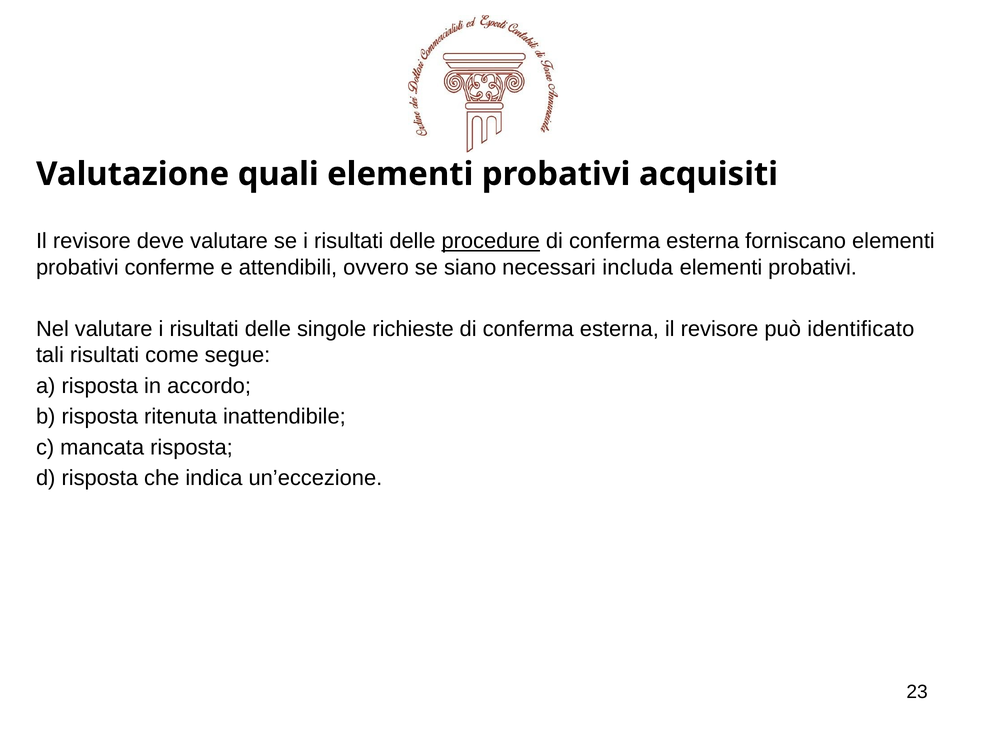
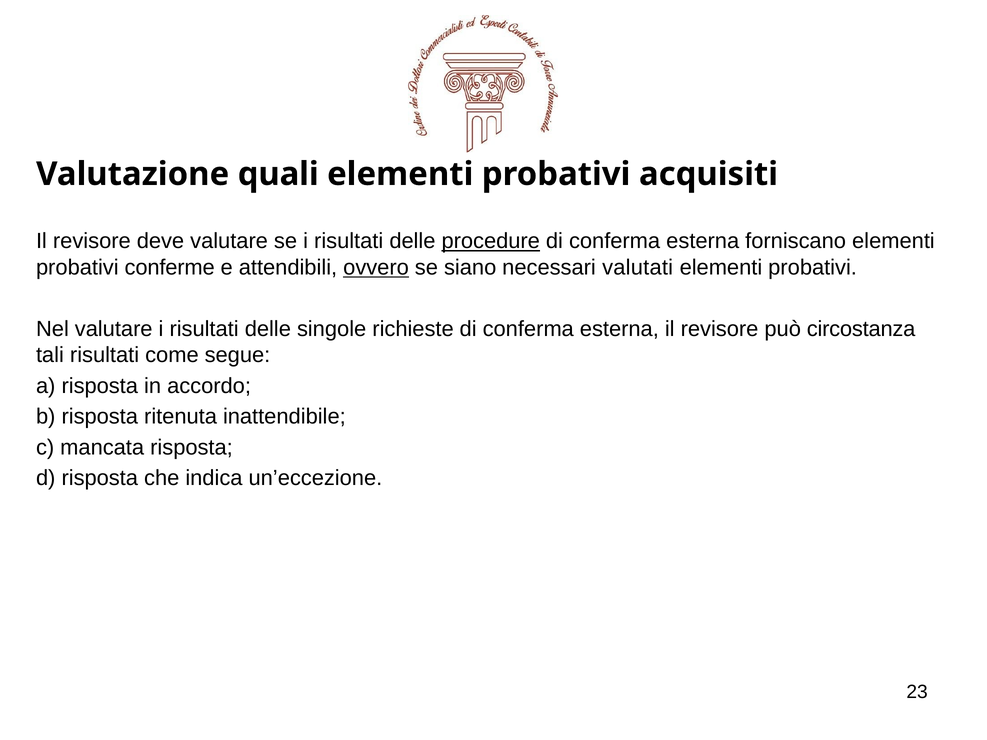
ovvero underline: none -> present
includa: includa -> valutati
identificato: identificato -> circostanza
